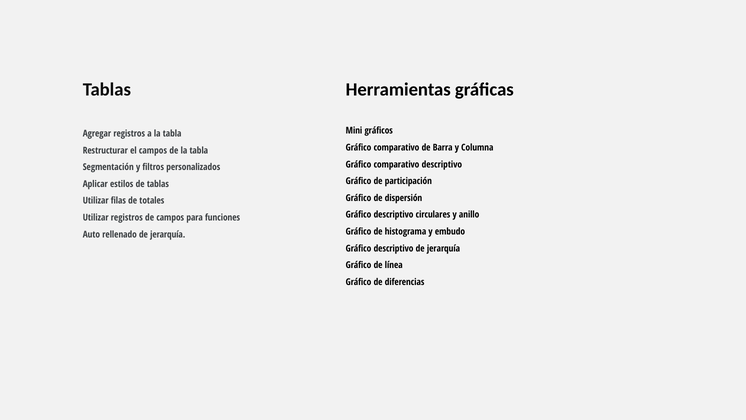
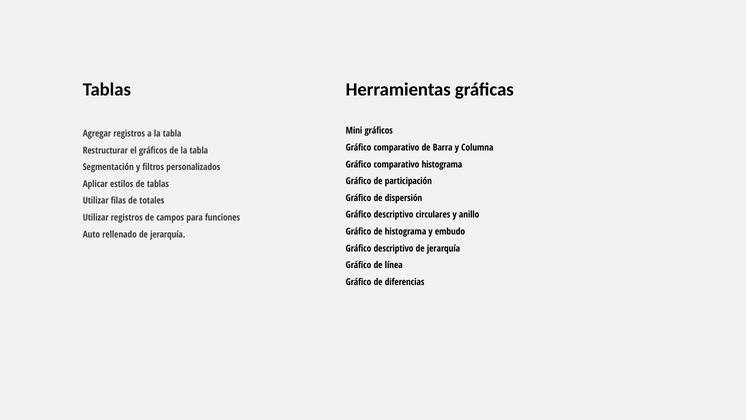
el campos: campos -> gráficos
comparativo descriptivo: descriptivo -> histograma
